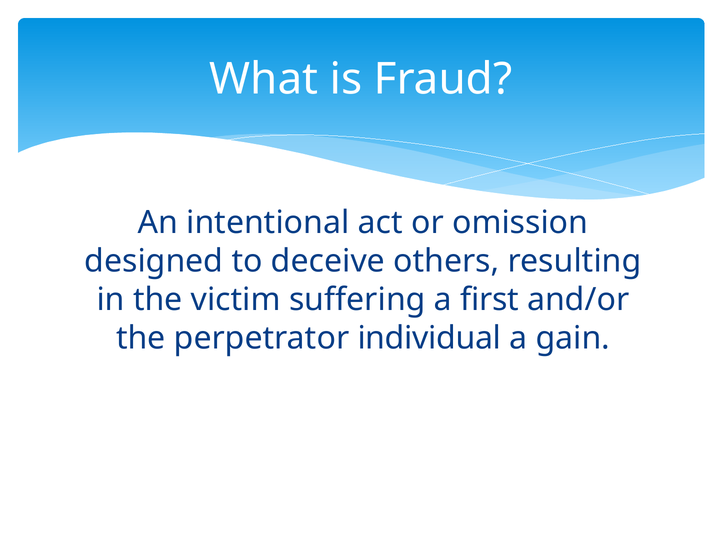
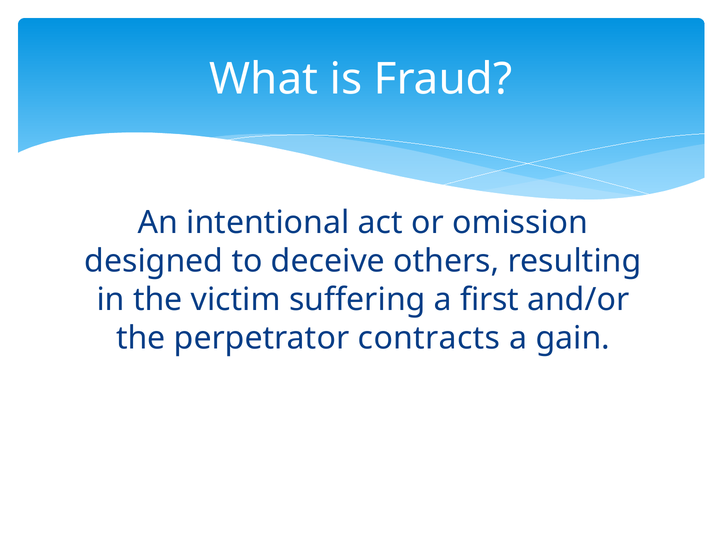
individual: individual -> contracts
